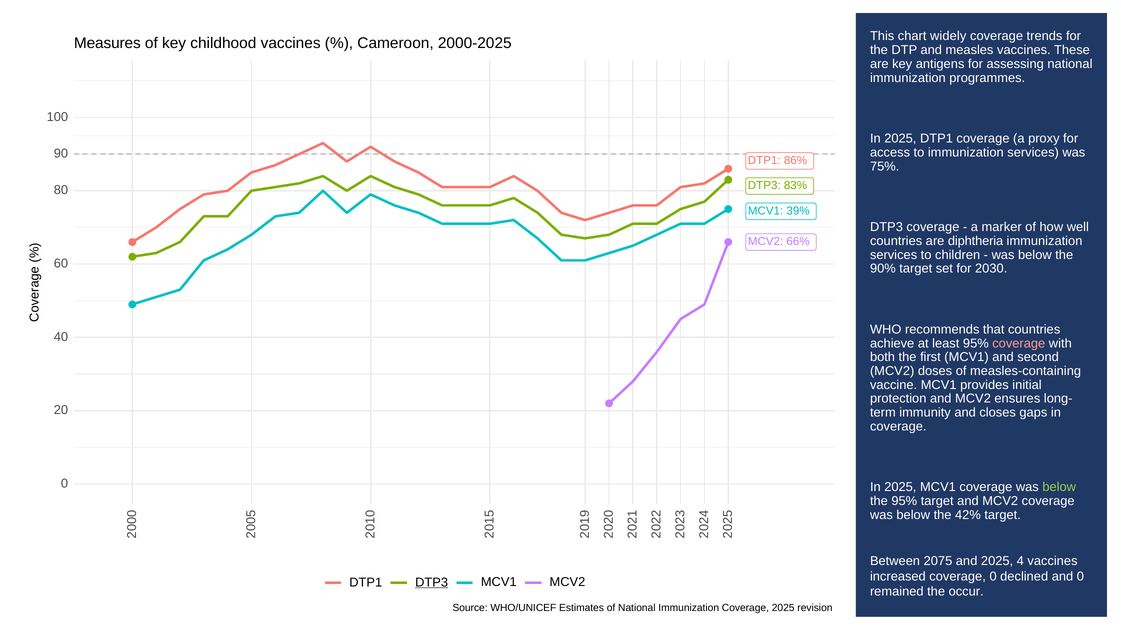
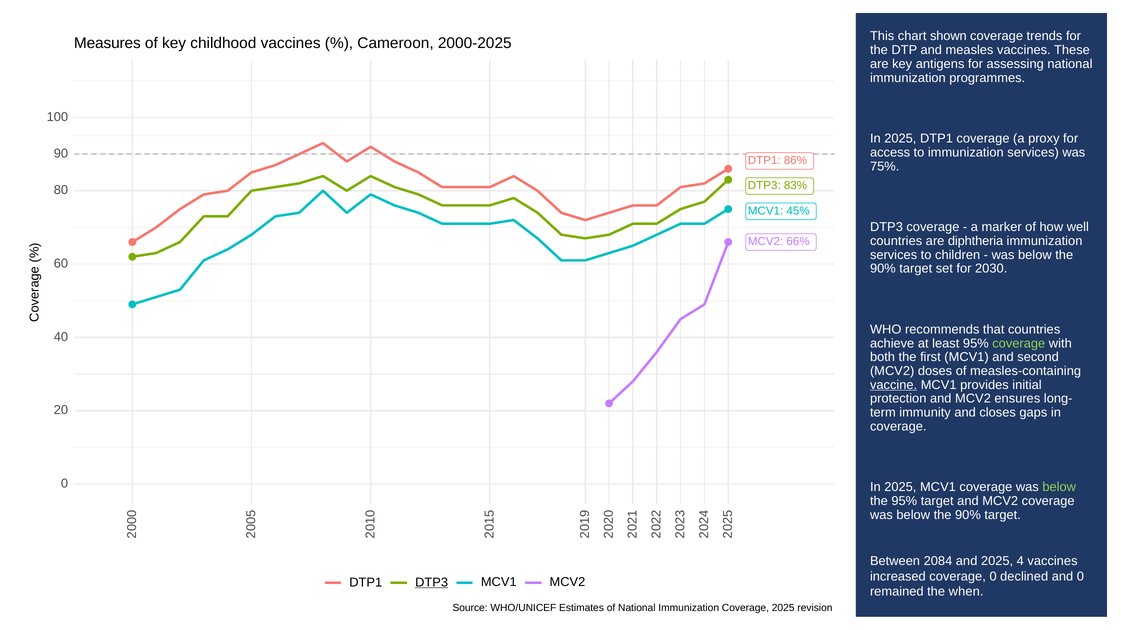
widely: widely -> shown
39%: 39% -> 45%
coverage at (1019, 344) colour: pink -> light green
vaccine underline: none -> present
42% at (968, 515): 42% -> 90%
2075: 2075 -> 2084
occur: occur -> when
